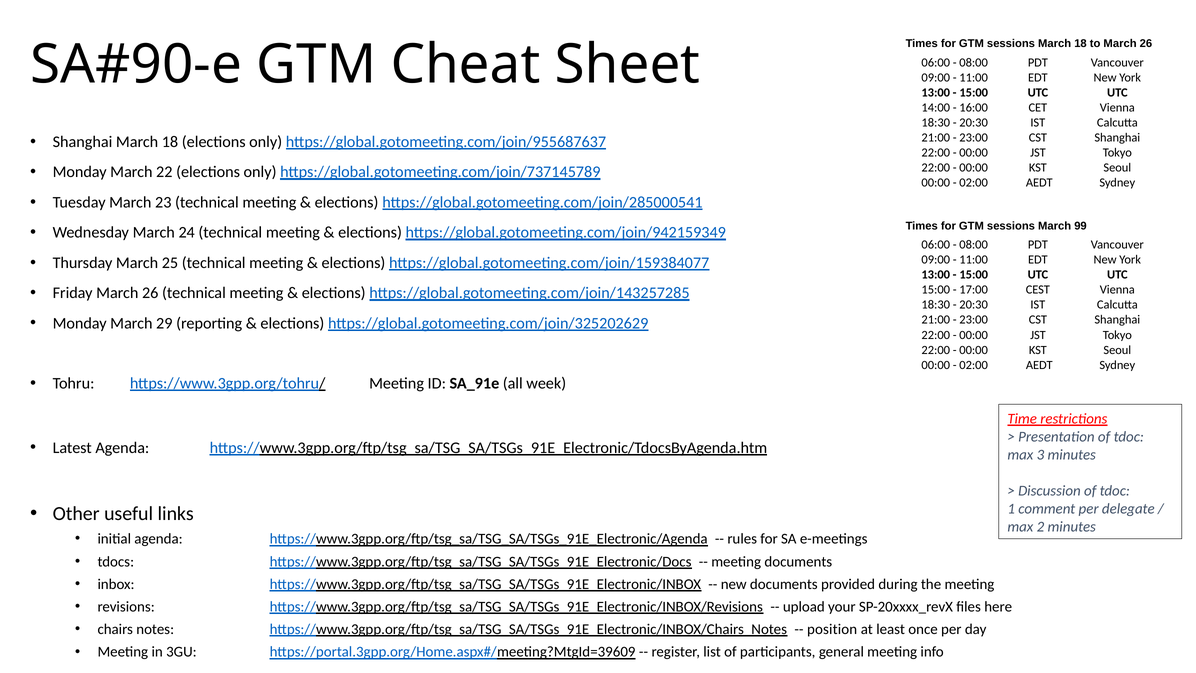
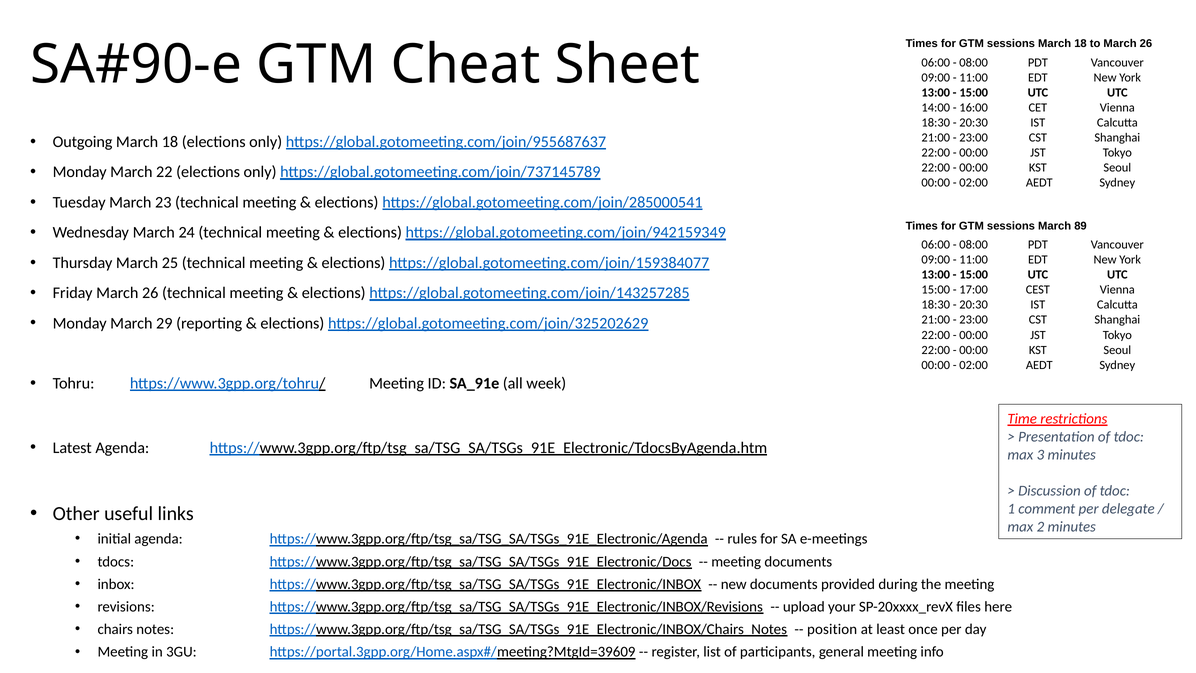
Shanghai at (83, 142): Shanghai -> Outgoing
99: 99 -> 89
